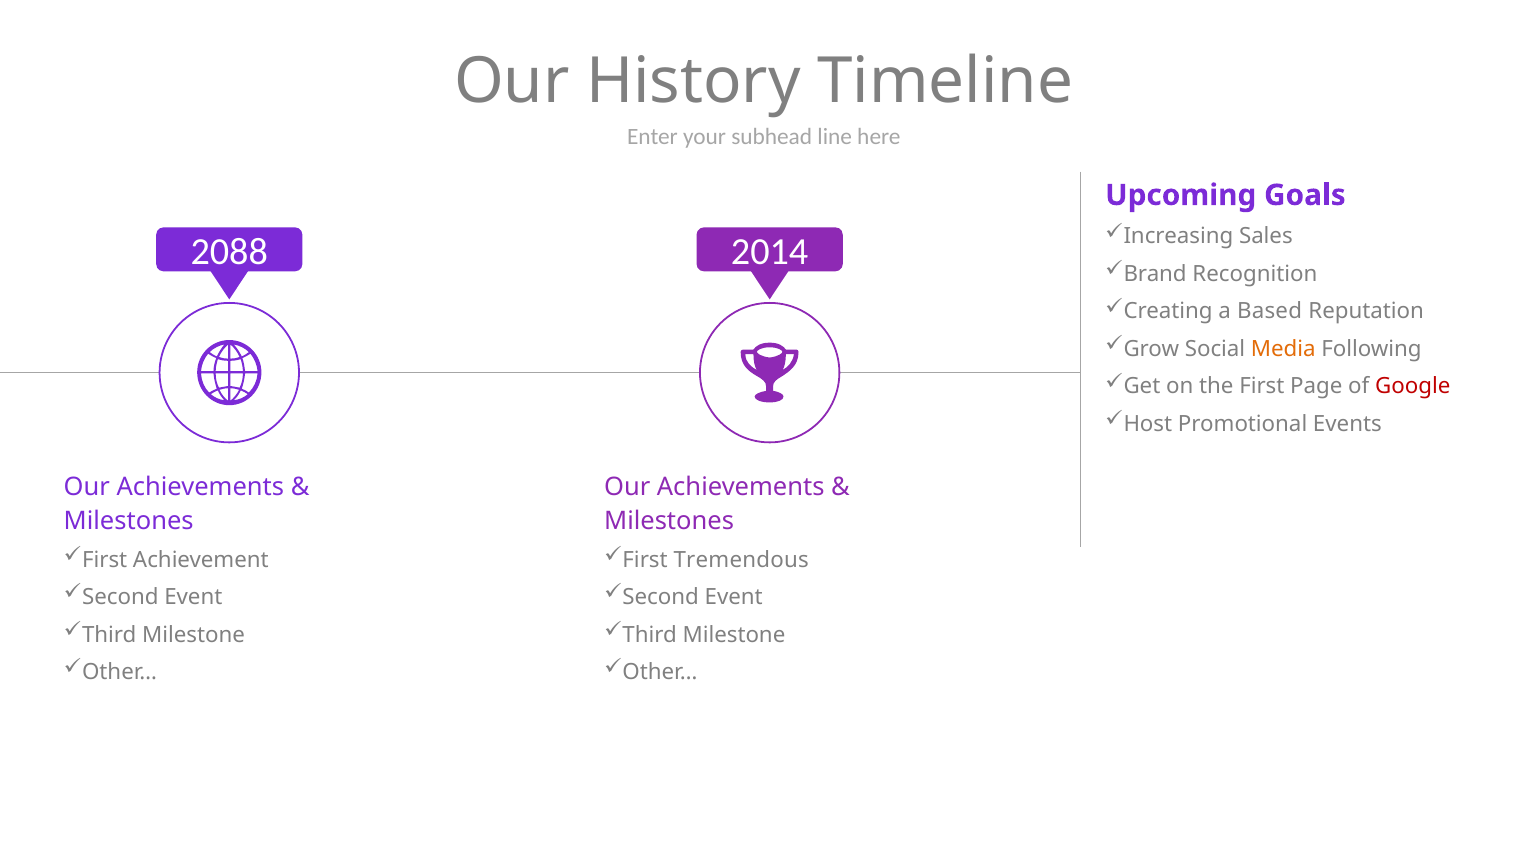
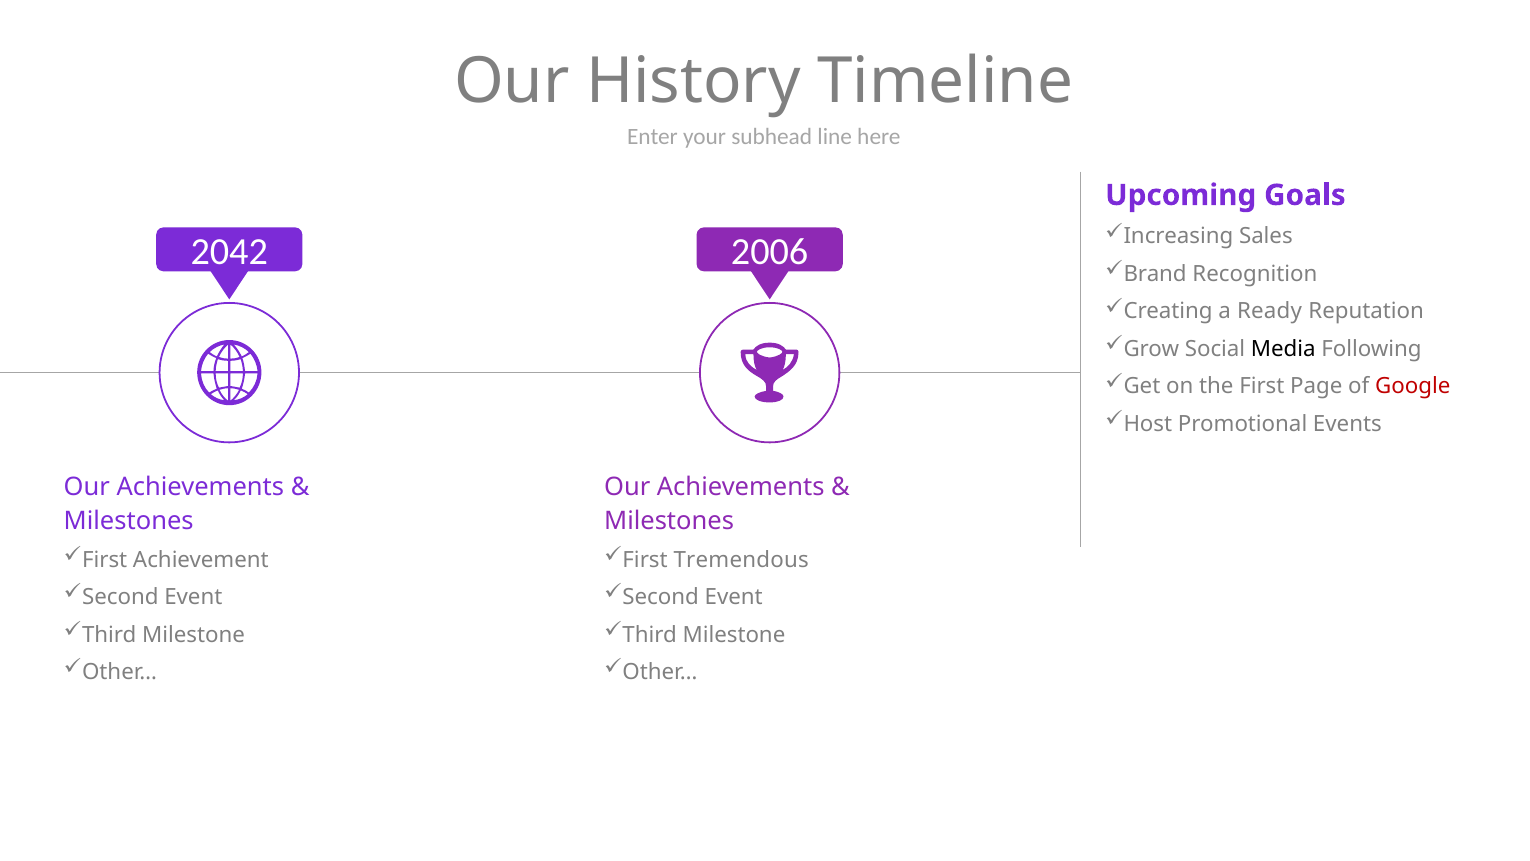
2088: 2088 -> 2042
2014: 2014 -> 2006
Based: Based -> Ready
Media colour: orange -> black
